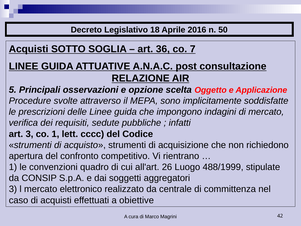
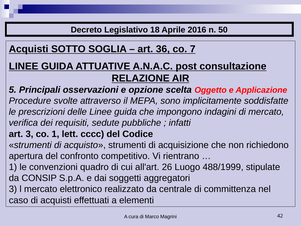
obiettive: obiettive -> elementi
